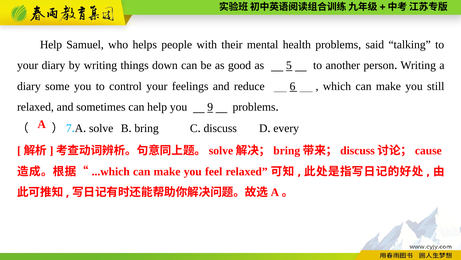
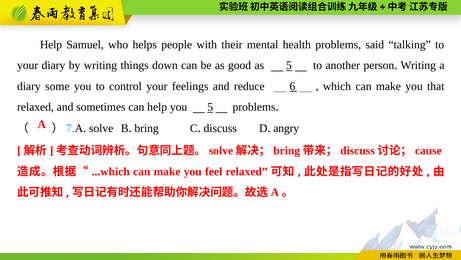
still: still -> that
you 9: 9 -> 5
every: every -> angry
